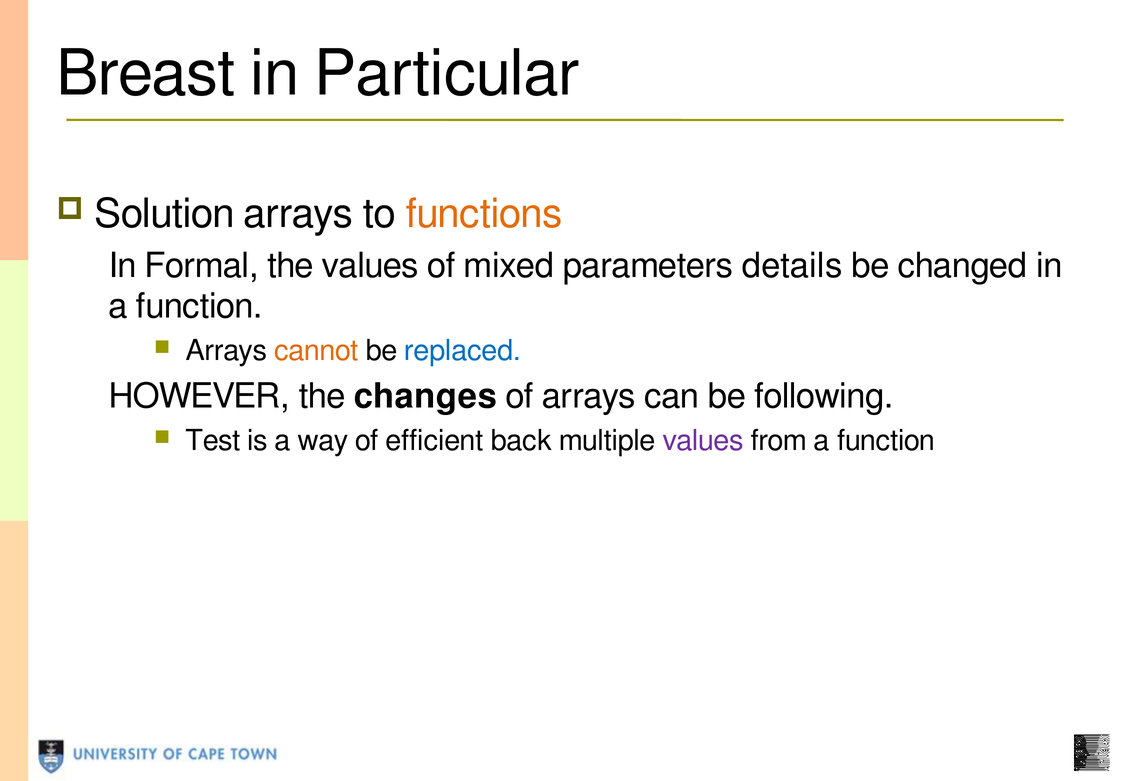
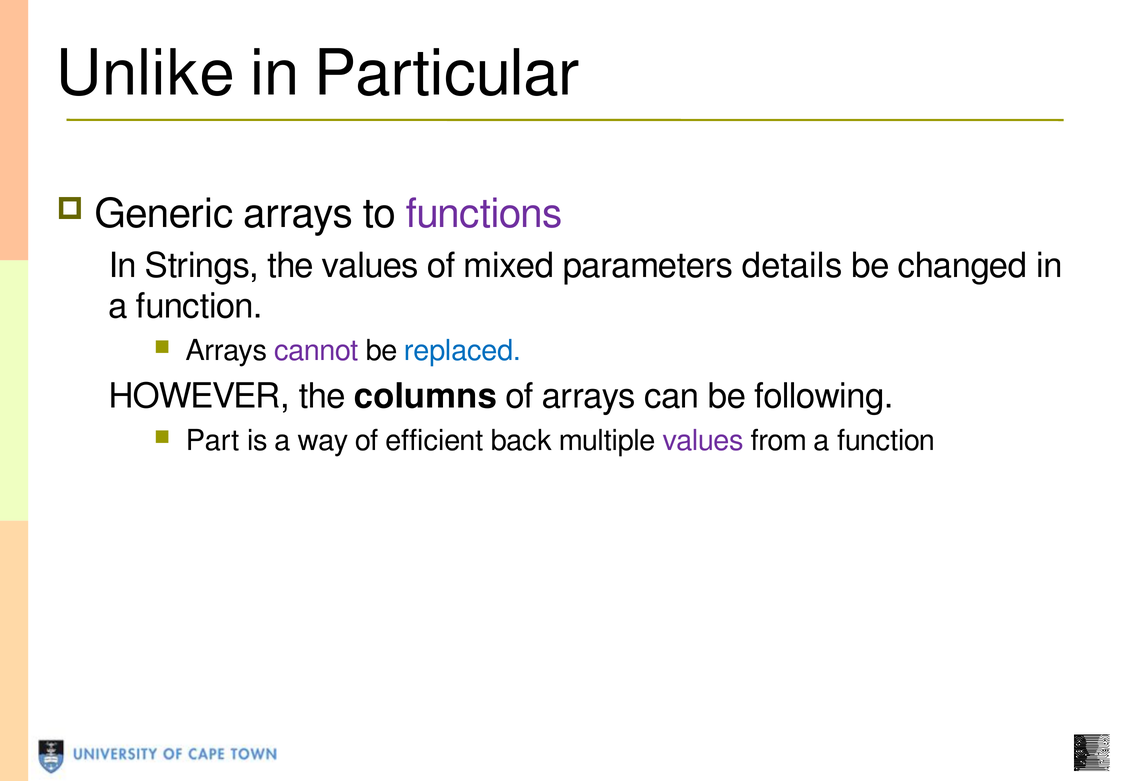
Breast: Breast -> Unlike
Solution: Solution -> Generic
functions colour: orange -> purple
Formal: Formal -> Strings
cannot colour: orange -> purple
changes: changes -> columns
Test: Test -> Part
